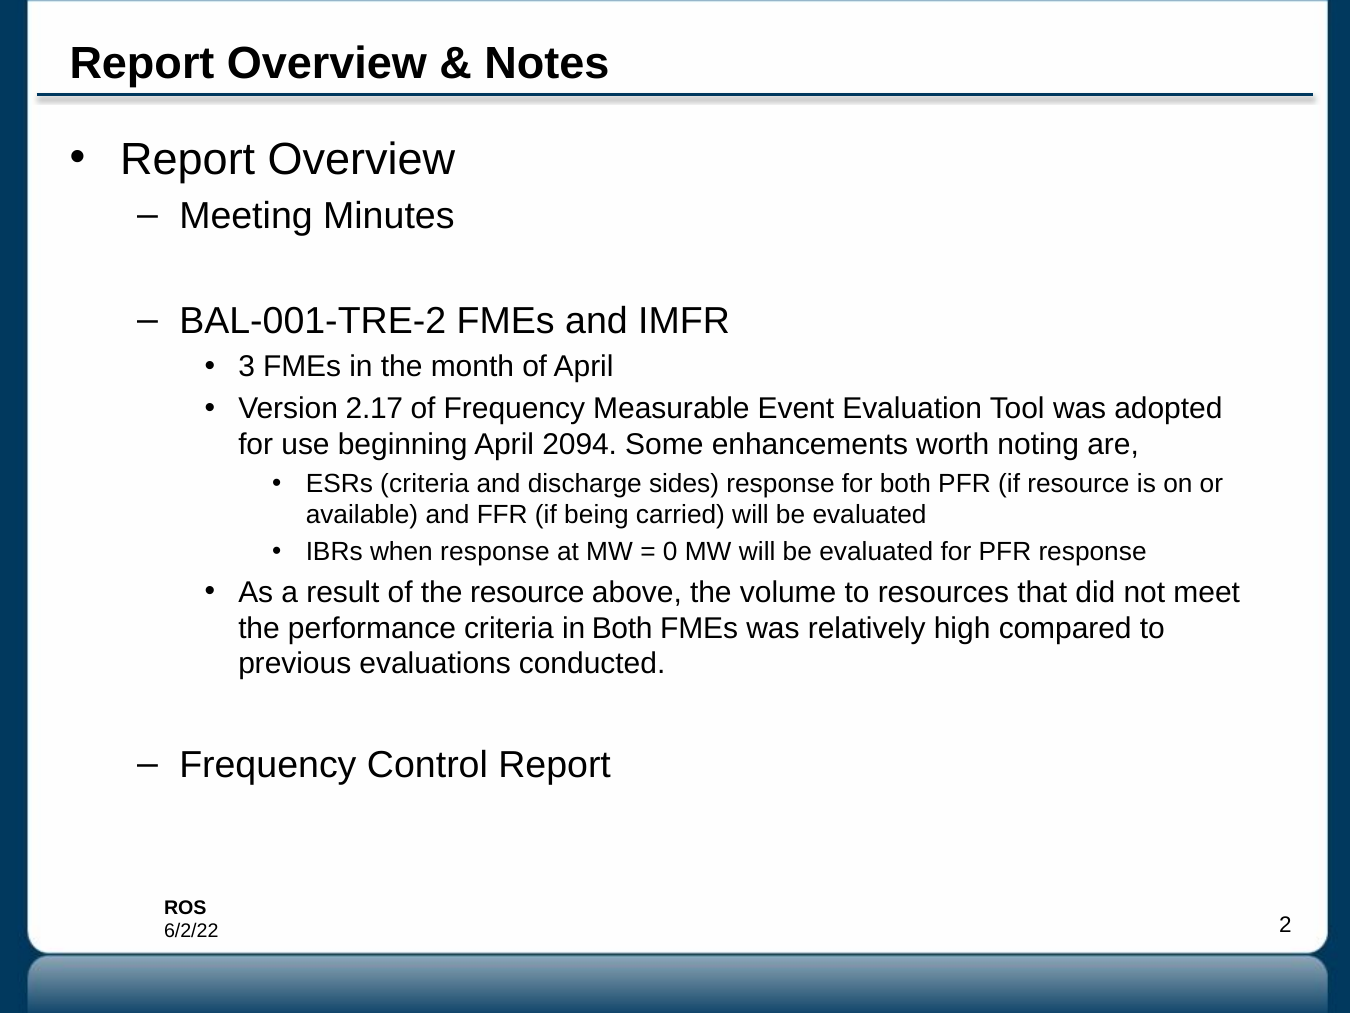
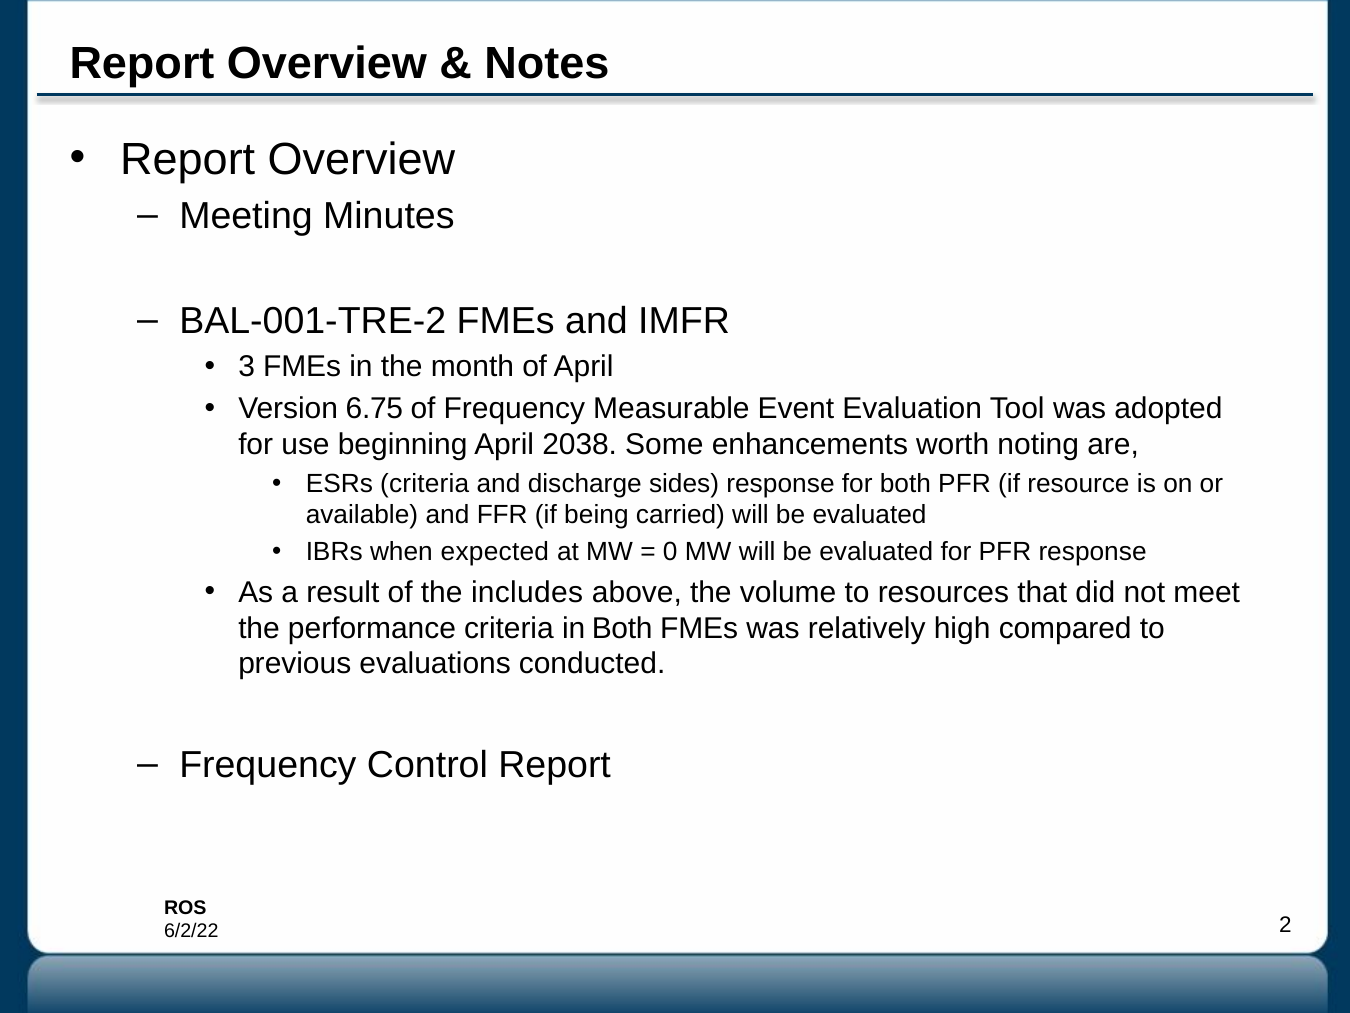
2.17: 2.17 -> 6.75
2094: 2094 -> 2038
when response: response -> expected
the resource: resource -> includes
